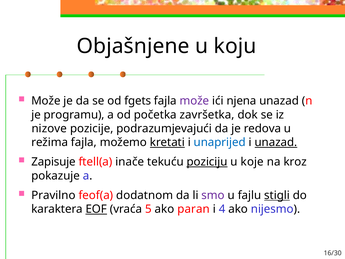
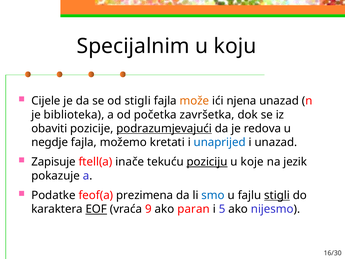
Objašnjene: Objašnjene -> Specijalnim
Može at (46, 101): Može -> Cijele
od fgets: fgets -> stigli
može at (194, 101) colour: purple -> orange
programu: programu -> biblioteka
nizove: nizove -> obaviti
podrazumjevajući underline: none -> present
režima: režima -> negdje
kretati underline: present -> none
unazad at (276, 142) underline: present -> none
kroz: kroz -> jezik
Pravilno: Pravilno -> Podatke
dodatnom: dodatnom -> prezimena
smo colour: purple -> blue
5: 5 -> 9
4: 4 -> 5
